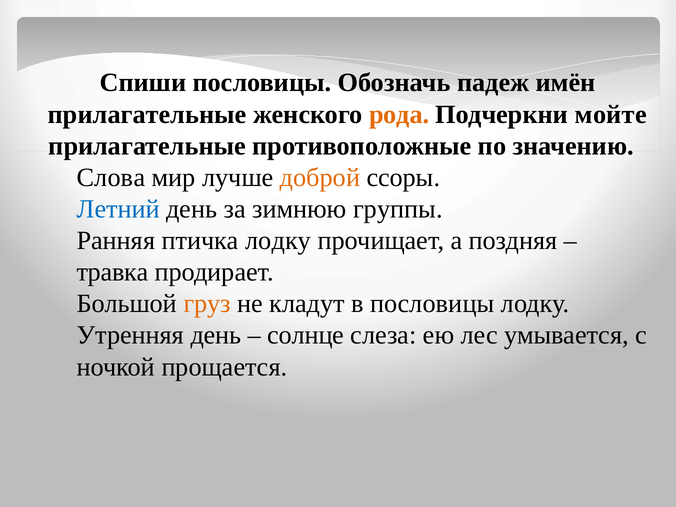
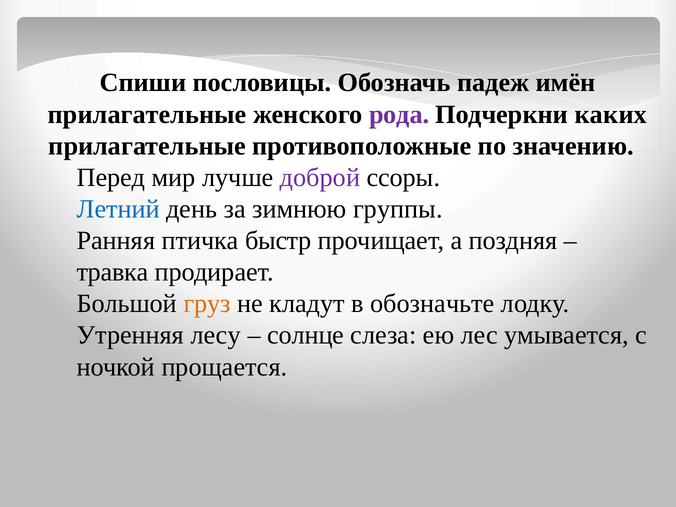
рода colour: orange -> purple
мойте: мойте -> каких
Слова: Слова -> Перед
доброй colour: orange -> purple
птичка лодку: лодку -> быстр
в пословицы: пословицы -> обозначьте
Утренняя день: день -> лесу
